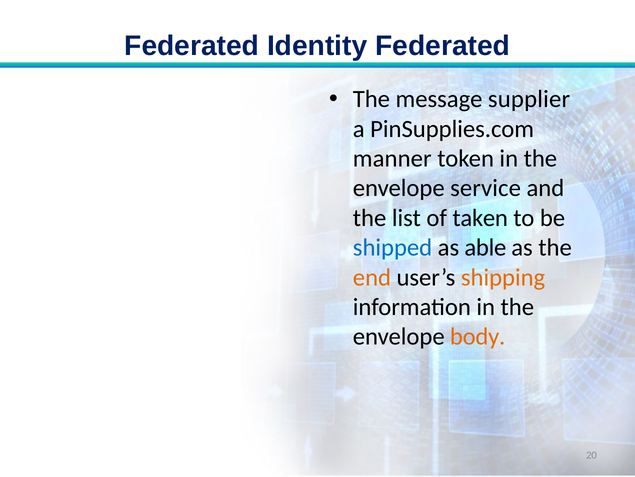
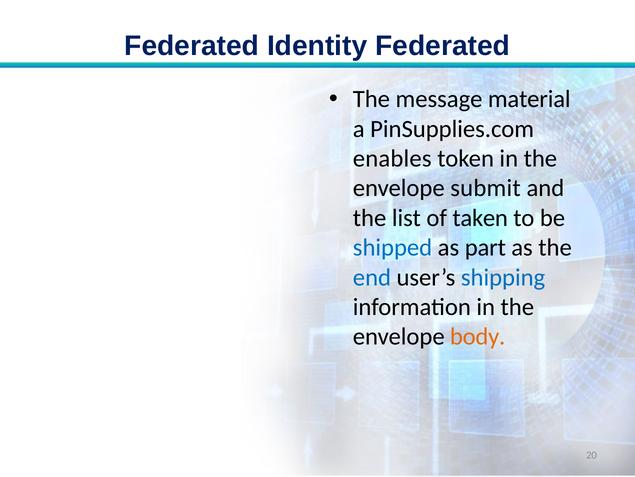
supplier: supplier -> material
manner: manner -> enables
service: service -> submit
able: able -> part
end colour: orange -> blue
shipping colour: orange -> blue
